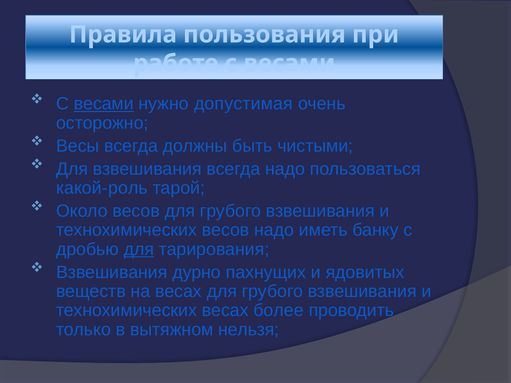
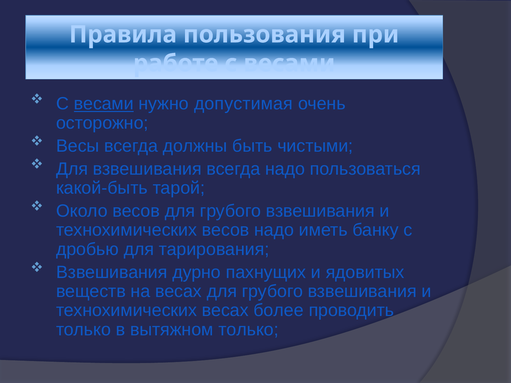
какой-роль: какой-роль -> какой-быть
для at (139, 249) underline: present -> none
вытяжном нельзя: нельзя -> только
